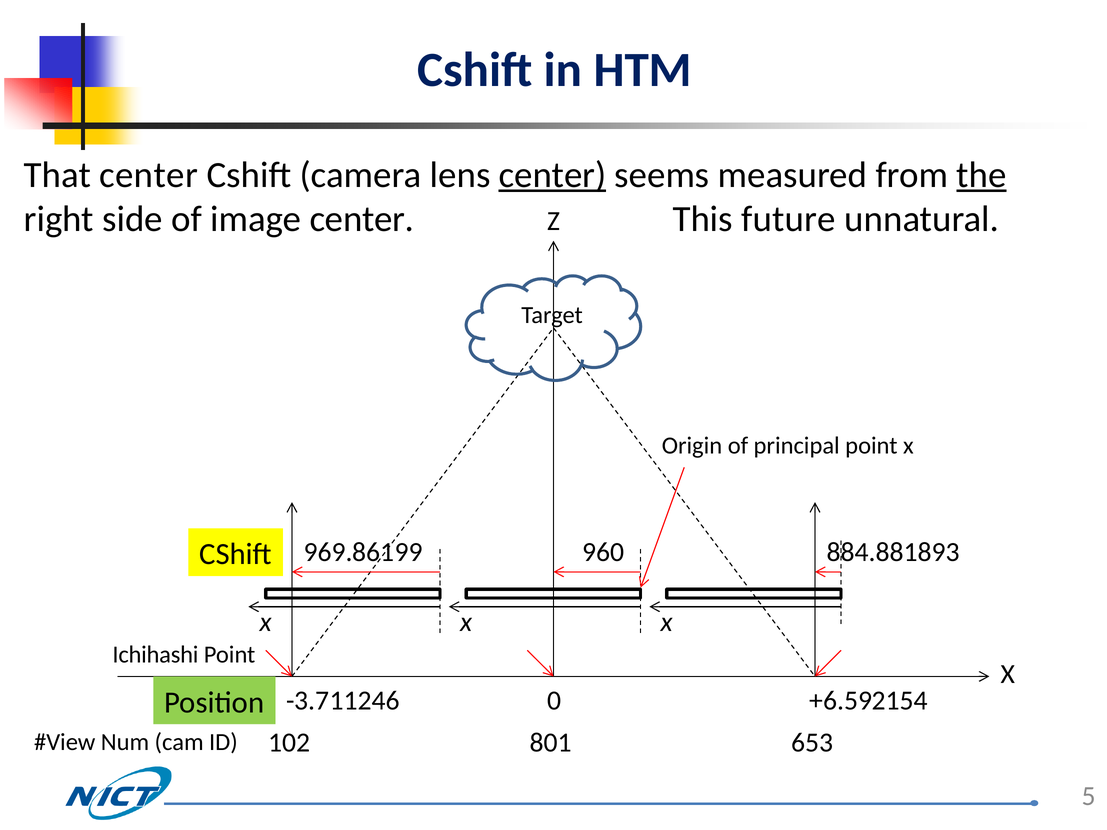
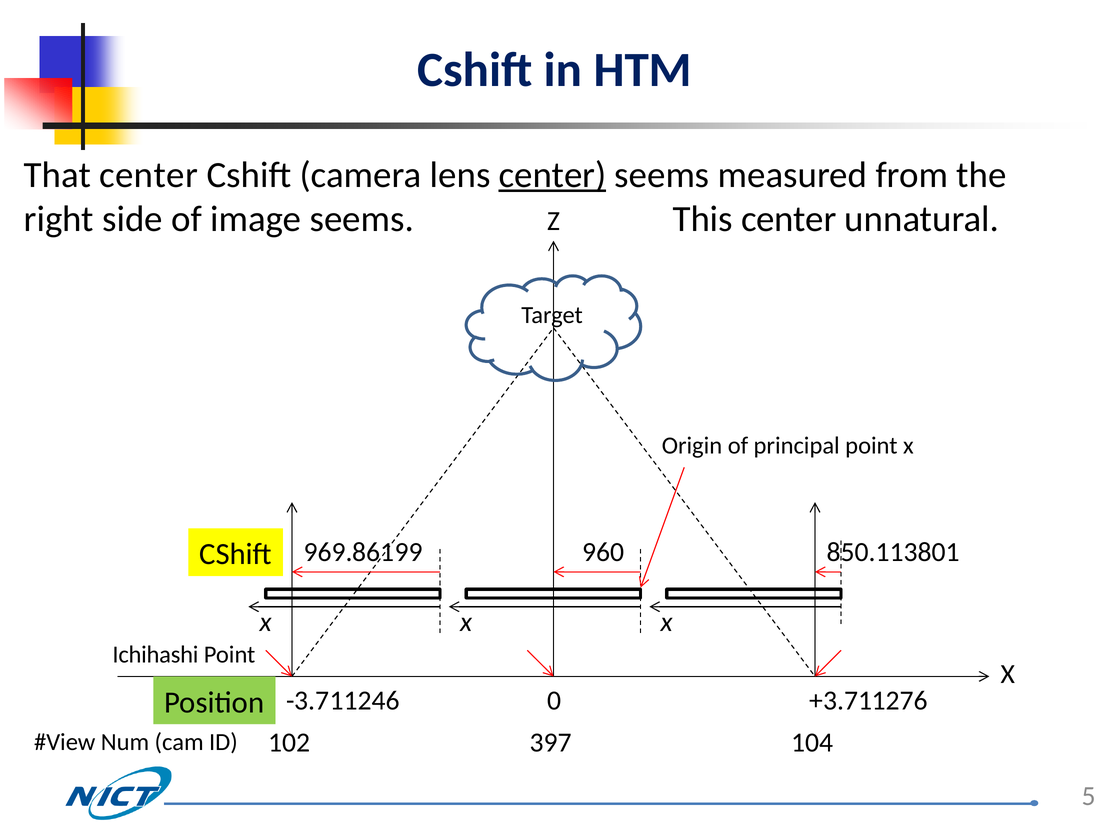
the underline: present -> none
image center: center -> seems
This future: future -> center
884.881893: 884.881893 -> 850.113801
+6.592154: +6.592154 -> +3.711276
653: 653 -> 104
801: 801 -> 397
